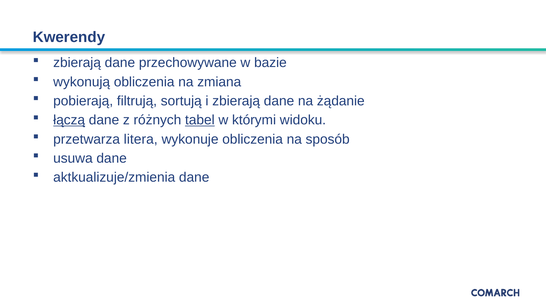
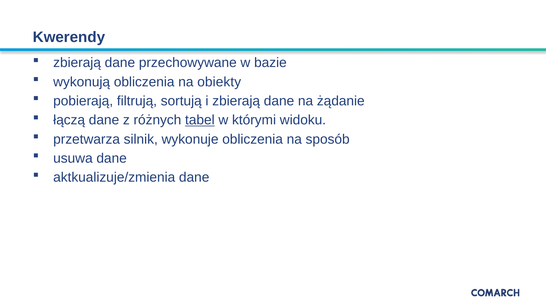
zmiana: zmiana -> obiekty
łączą underline: present -> none
litera: litera -> silnik
